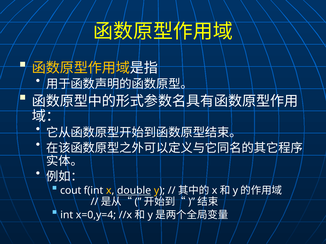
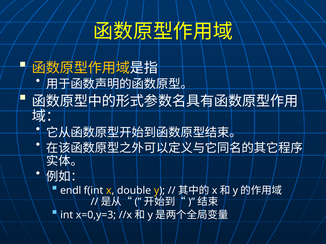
cout: cout -> endl
double underline: present -> none
x=0,y=4: x=0,y=4 -> x=0,y=3
